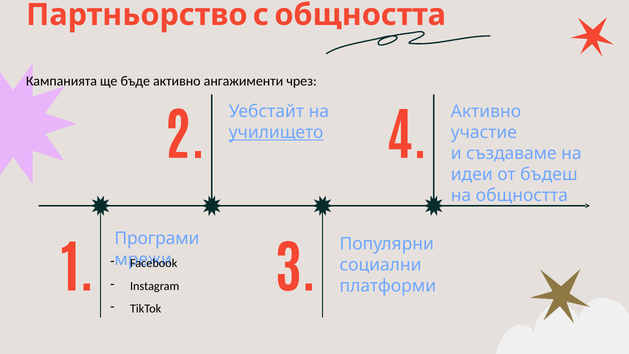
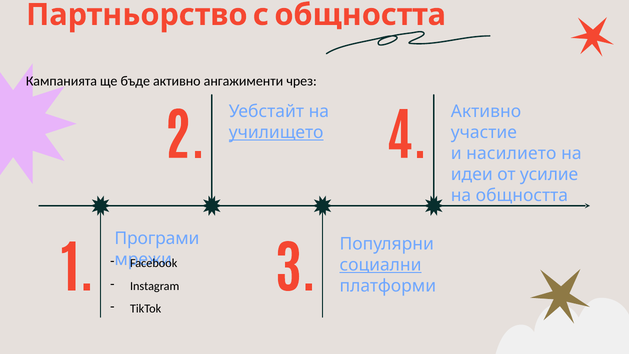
създаваме: създаваме -> насилието
бъдеш: бъдеш -> усилие
социални underline: none -> present
